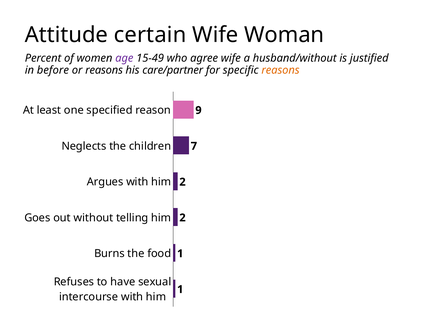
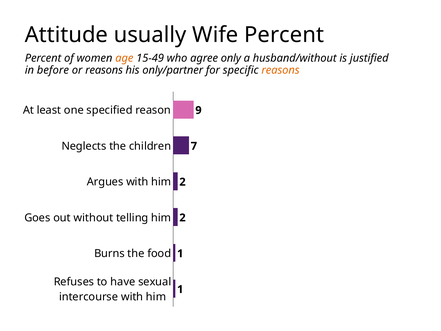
certain: certain -> usually
Wife Woman: Woman -> Percent
age colour: purple -> orange
agree wife: wife -> only
care/partner: care/partner -> only/partner
